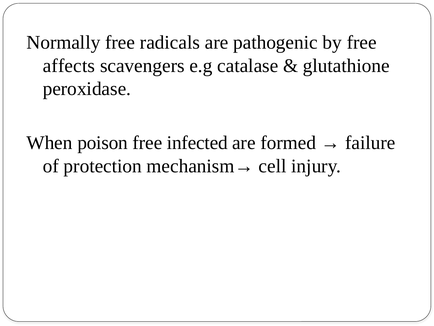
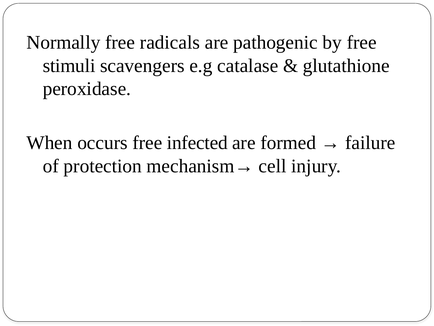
affects: affects -> stimuli
poison: poison -> occurs
